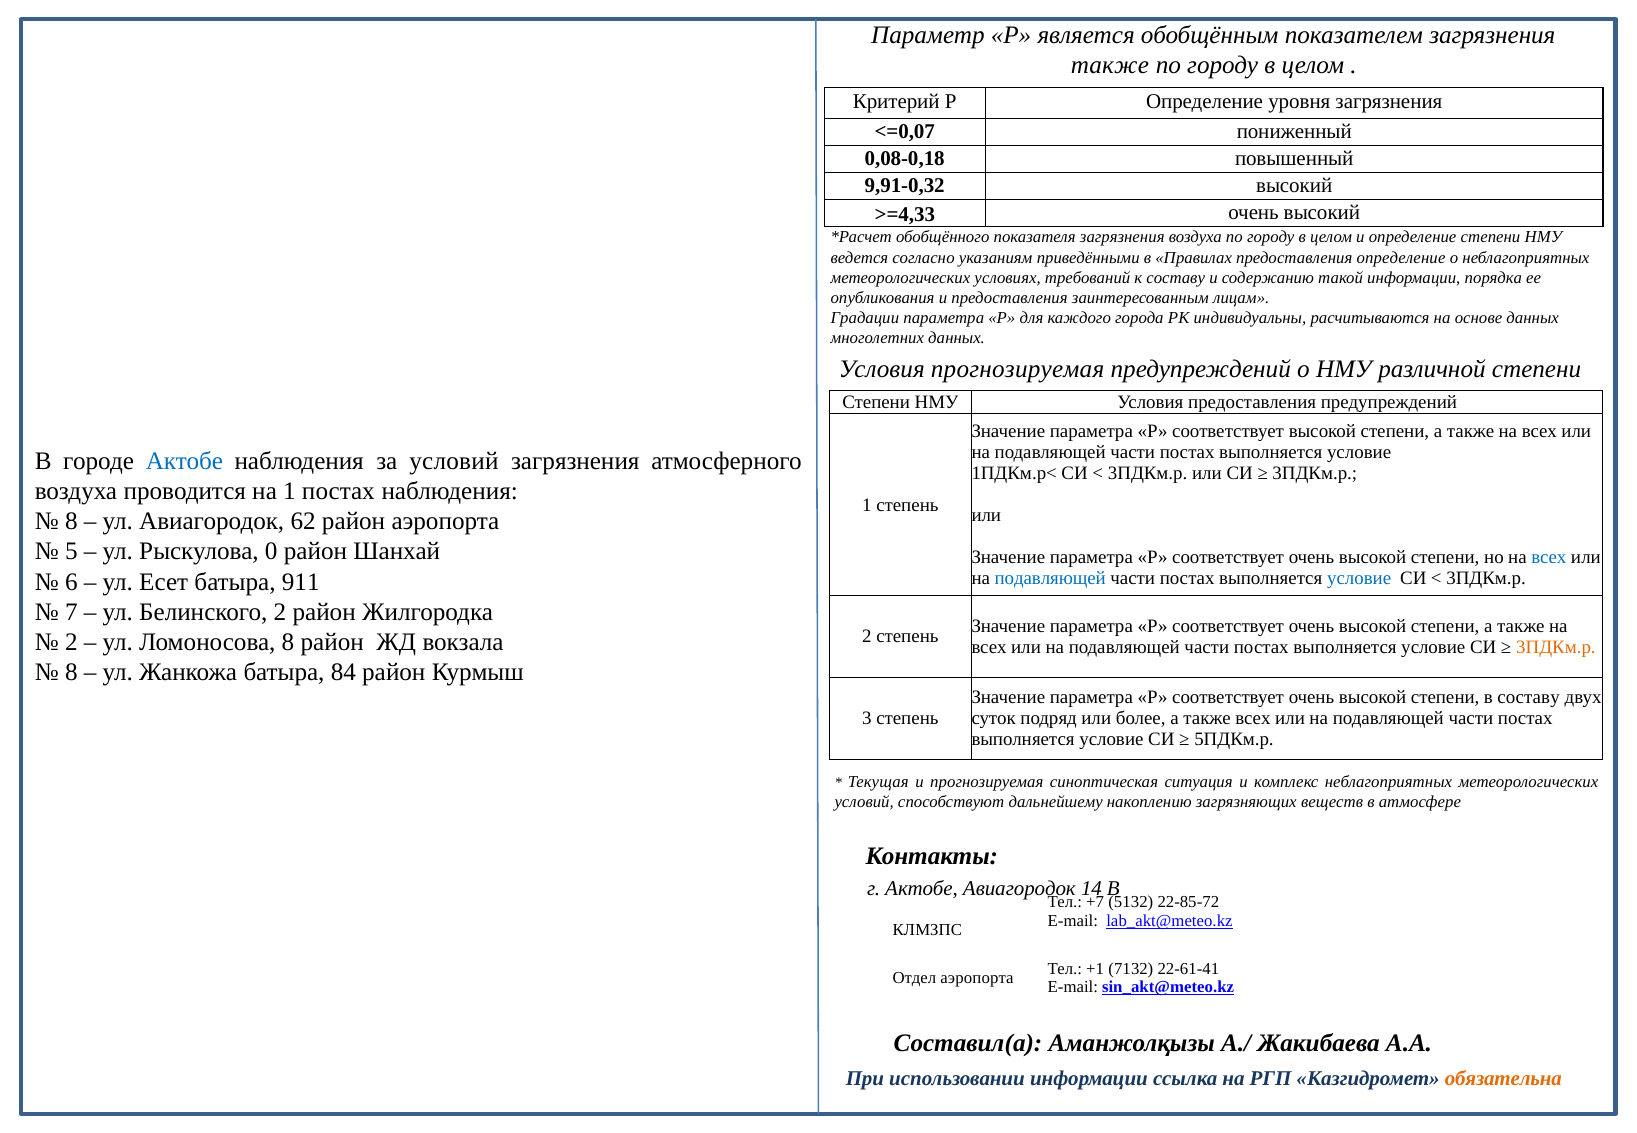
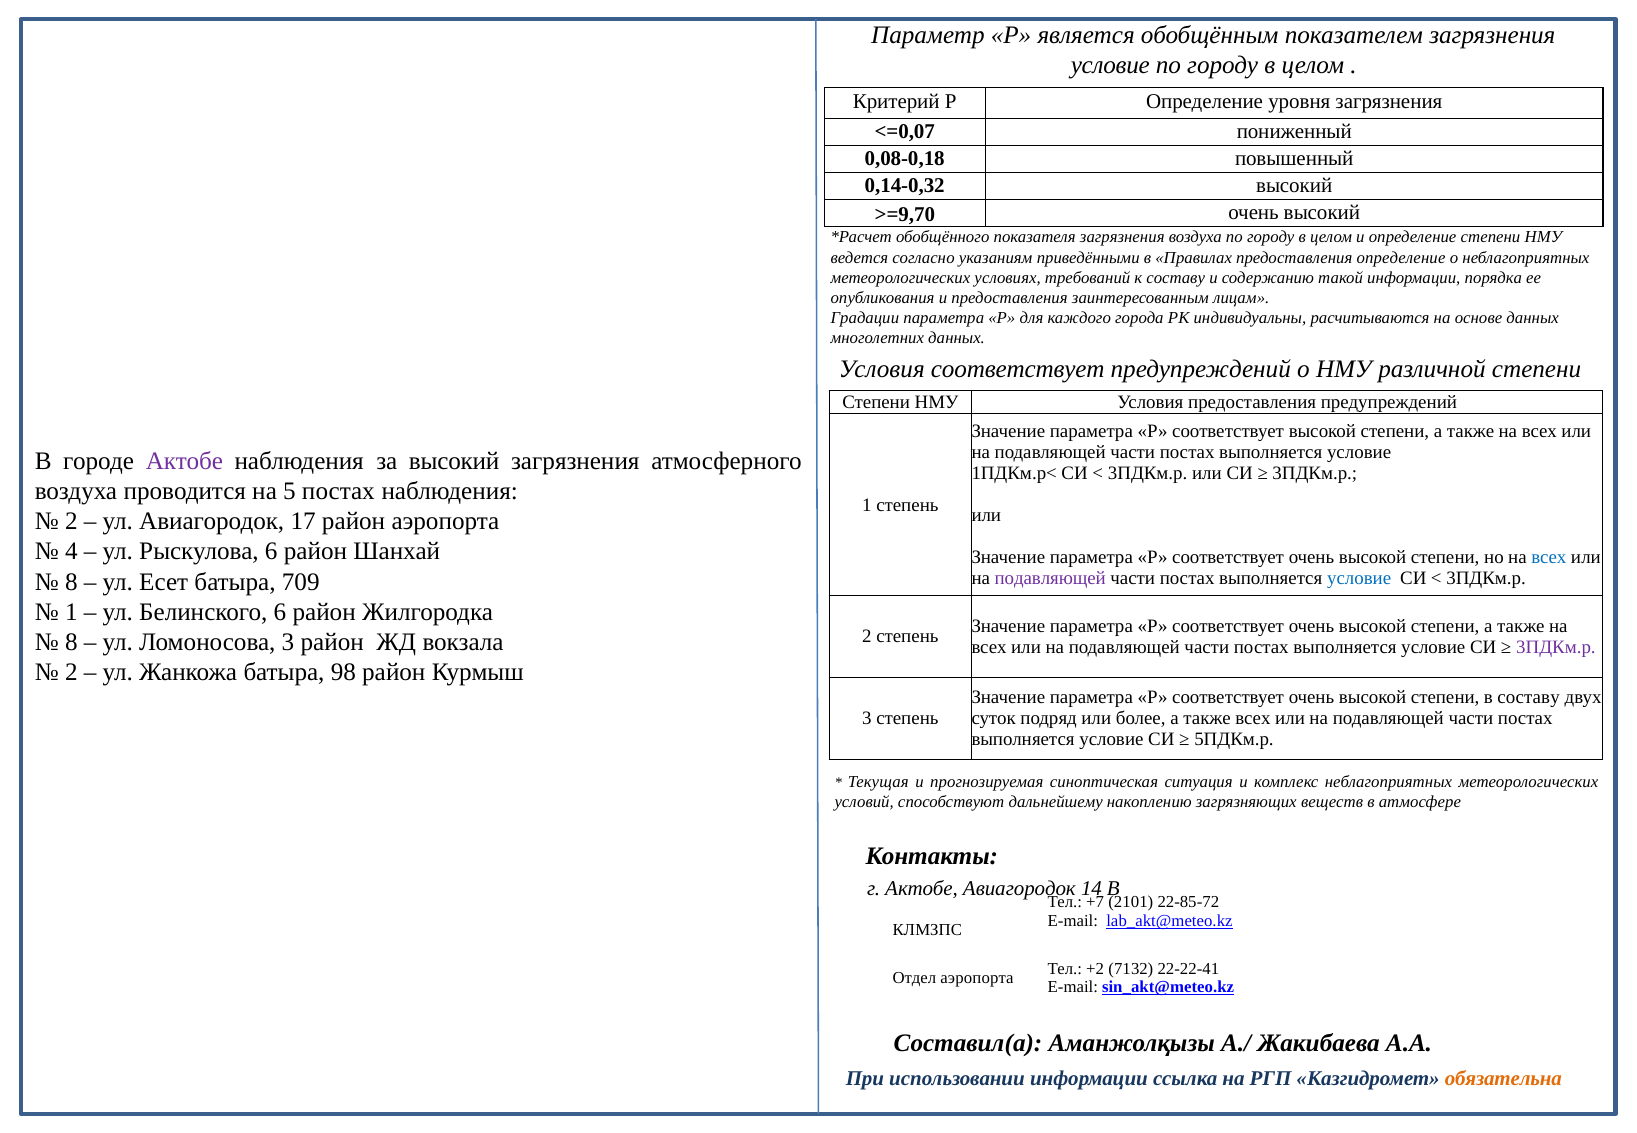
также at (1110, 66): также -> условие
9,91-0,32: 9,91-0,32 -> 0,14-0,32
>=4,33: >=4,33 -> >=9,70
Условия прогнозируемая: прогнозируемая -> соответствует
Актобе at (184, 461) colour: blue -> purple
за условий: условий -> высокий
на 1: 1 -> 5
8 at (71, 522): 8 -> 2
62: 62 -> 17
5: 5 -> 4
Рыскулова 0: 0 -> 6
подавляющей at (1050, 578) colour: blue -> purple
6 at (71, 582): 6 -> 8
911: 911 -> 709
7 at (71, 612): 7 -> 1
Белинского 2: 2 -> 6
2 at (71, 642): 2 -> 8
Ломоносова 8: 8 -> 3
3ПДКм.р at (1556, 647) colour: orange -> purple
8 at (71, 673): 8 -> 2
84: 84 -> 98
5132: 5132 -> 2101
+1: +1 -> +2
22-61-41: 22-61-41 -> 22-22-41
